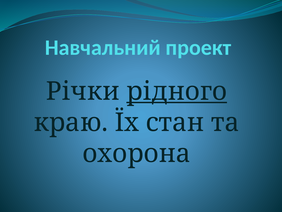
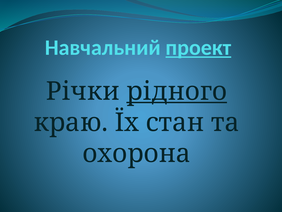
проект underline: none -> present
